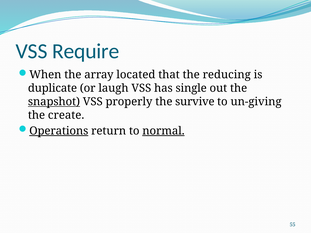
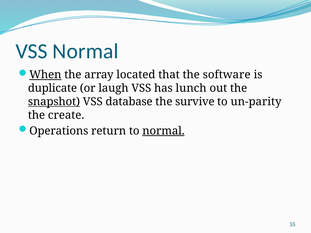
VSS Require: Require -> Normal
When underline: none -> present
reducing: reducing -> software
single: single -> lunch
properly: properly -> database
un-giving: un-giving -> un-parity
Operations underline: present -> none
